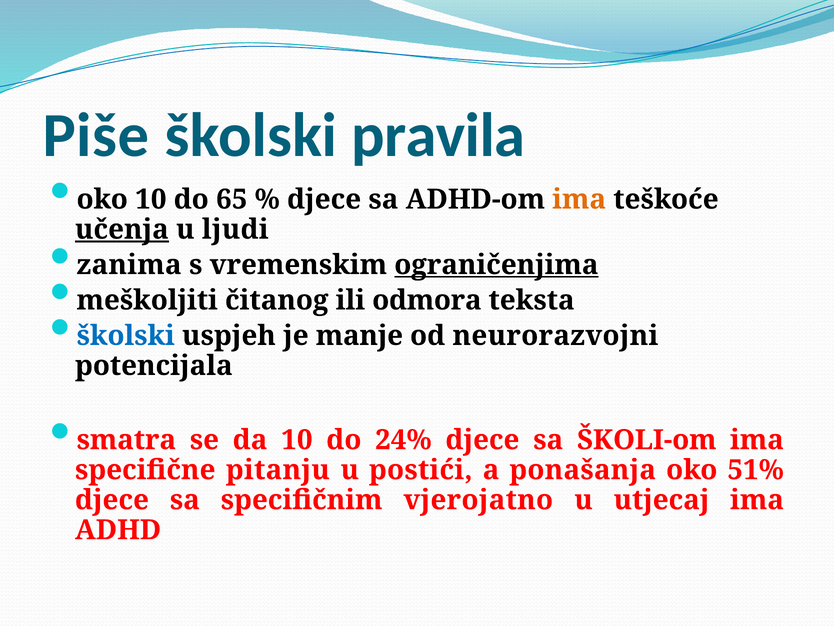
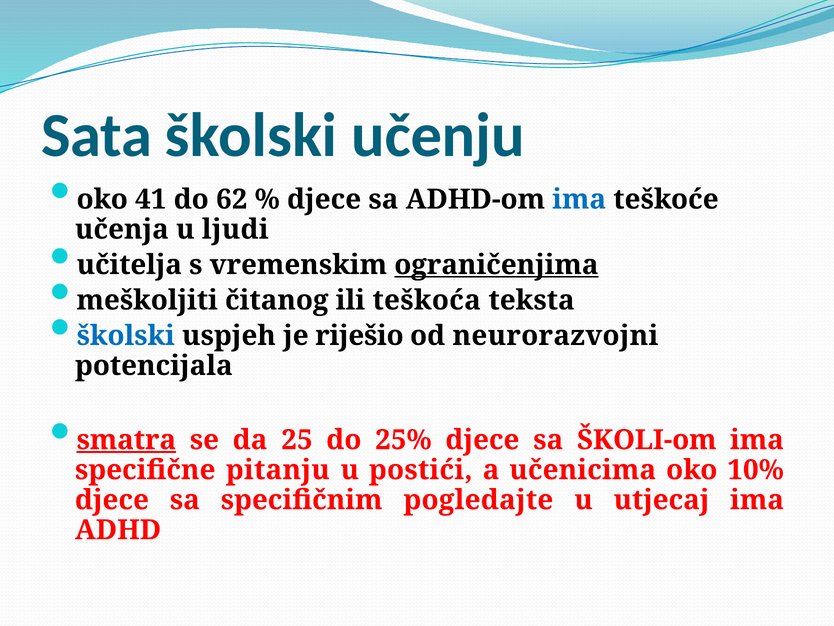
Piše: Piše -> Sata
pravila: pravila -> učenju
oko 10: 10 -> 41
65: 65 -> 62
ima at (579, 199) colour: orange -> blue
učenja underline: present -> none
zanima: zanima -> učitelja
odmora: odmora -> teškoća
manje: manje -> riješio
smatra underline: none -> present
da 10: 10 -> 25
24%: 24% -> 25%
ponašanja: ponašanja -> učenicima
51%: 51% -> 10%
vjerojatno: vjerojatno -> pogledajte
